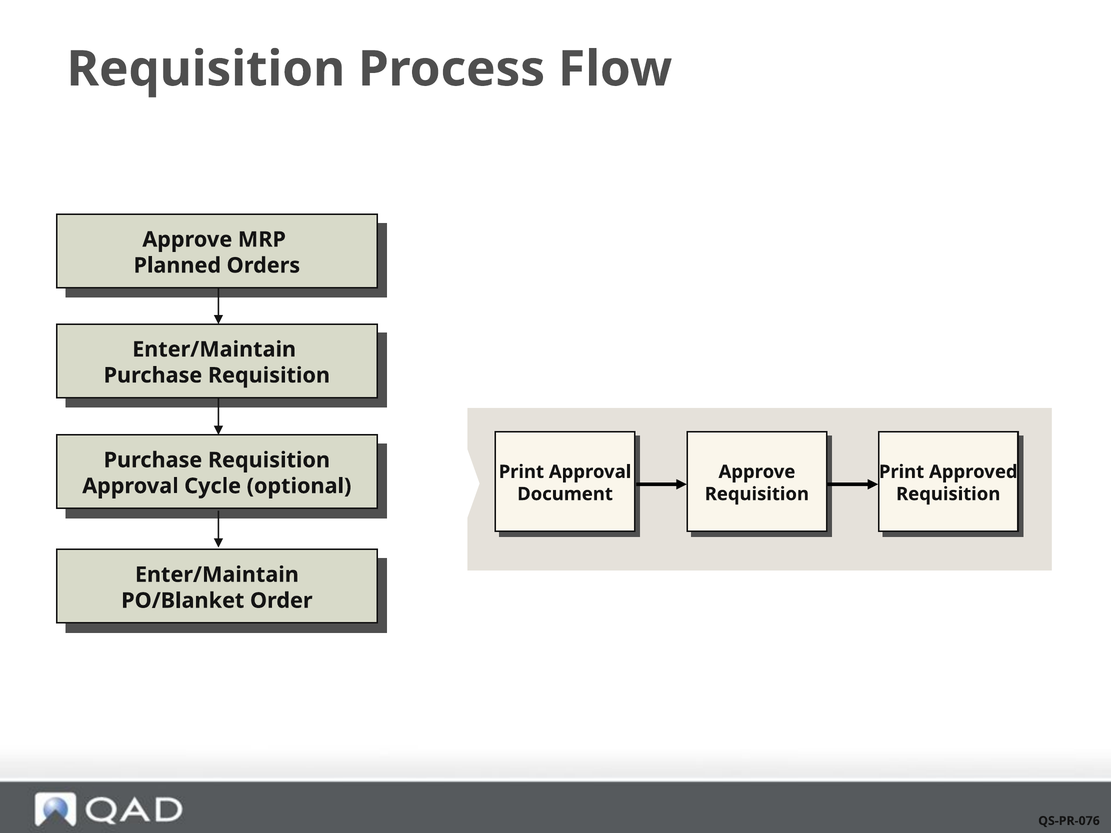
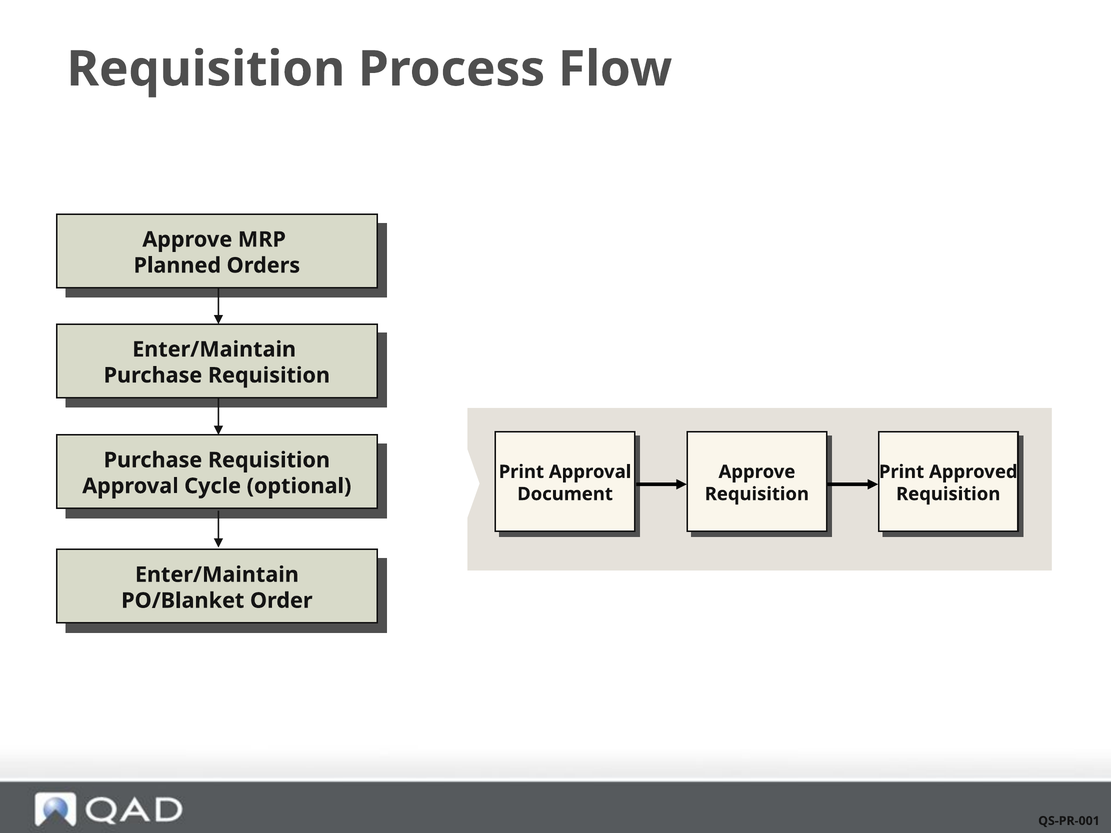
QS-PR-076: QS-PR-076 -> QS-PR-001
